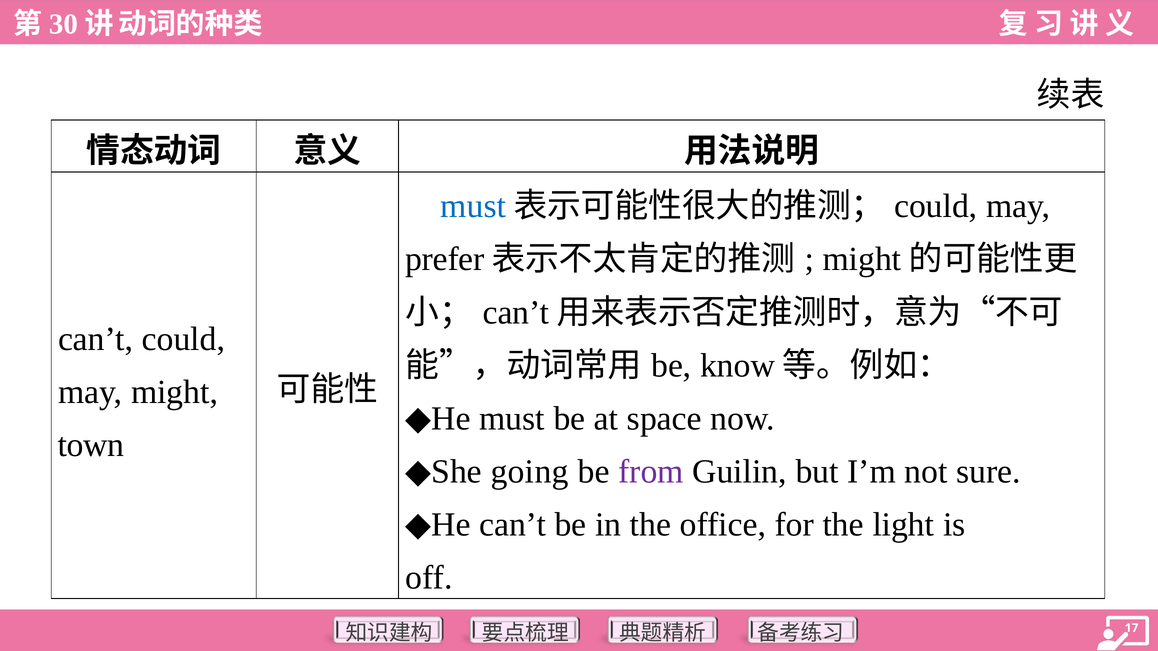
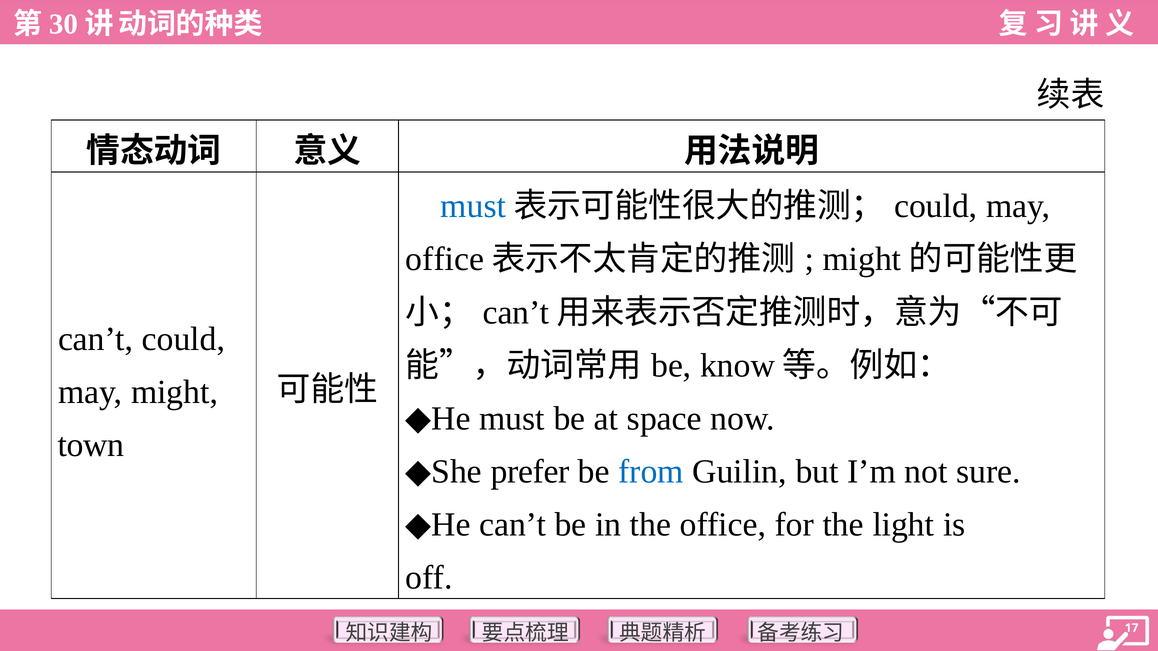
prefer at (445, 259): prefer -> office
going: going -> prefer
from colour: purple -> blue
